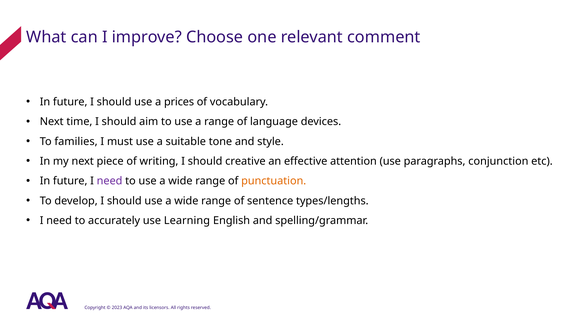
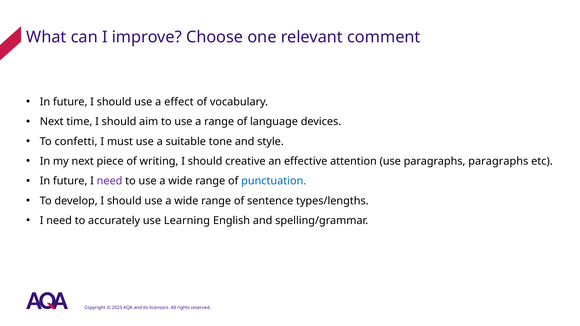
prices: prices -> effect
families: families -> confetti
paragraphs conjunction: conjunction -> paragraphs
punctuation colour: orange -> blue
